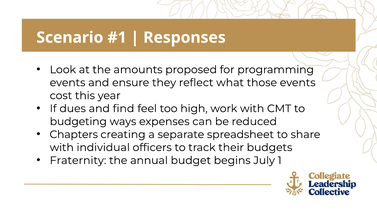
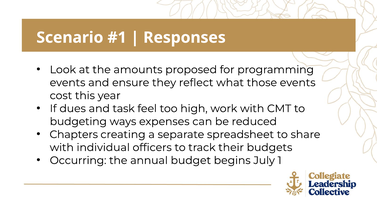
find: find -> task
Fraternity: Fraternity -> Occurring
